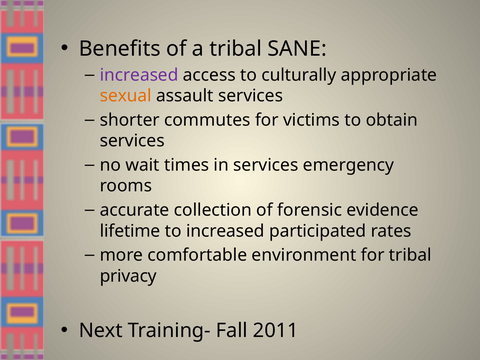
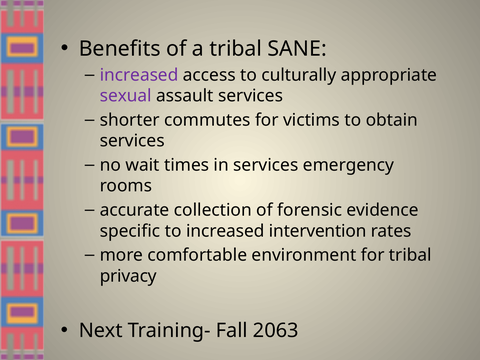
sexual colour: orange -> purple
lifetime: lifetime -> specific
participated: participated -> intervention
2011: 2011 -> 2063
